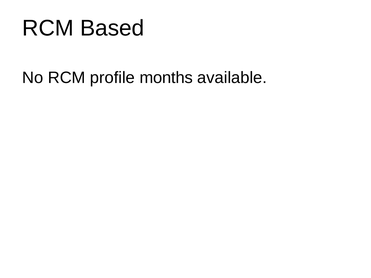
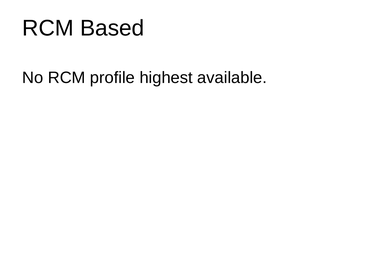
months: months -> highest
